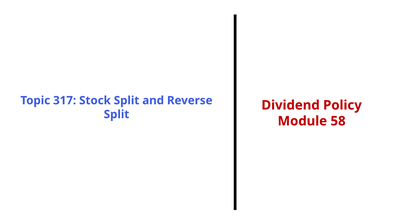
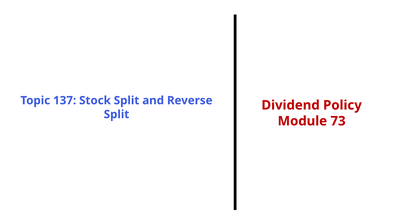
317: 317 -> 137
58: 58 -> 73
